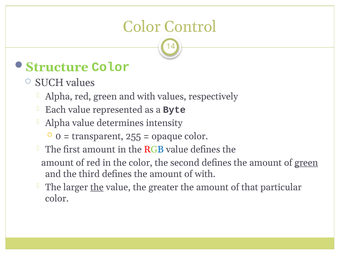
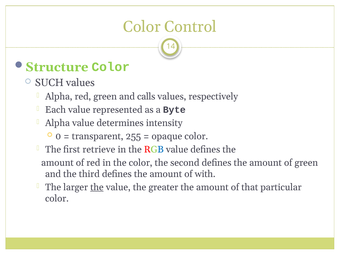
and with: with -> calls
first amount: amount -> retrieve
green at (306, 163) underline: present -> none
